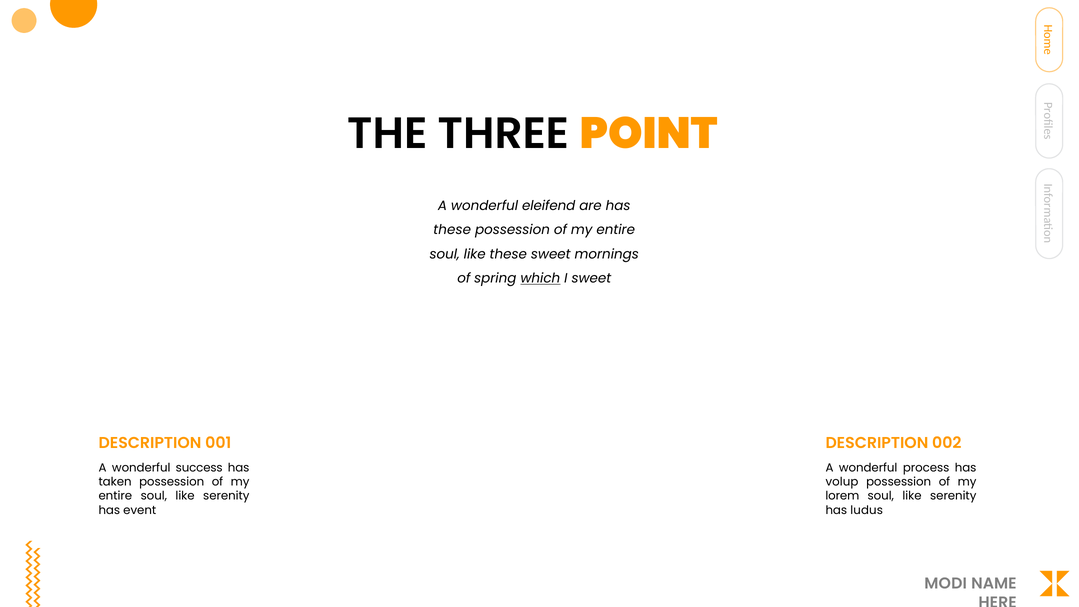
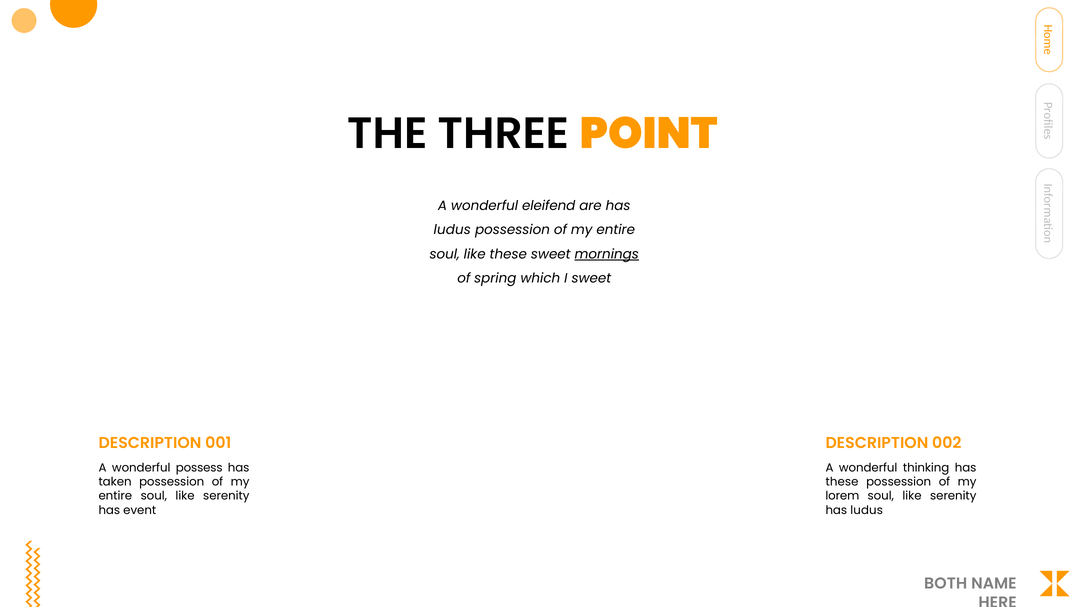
these at (452, 230): these -> ludus
mornings underline: none -> present
which underline: present -> none
success: success -> possess
process: process -> thinking
volup at (842, 482): volup -> these
MODI: MODI -> BOTH
